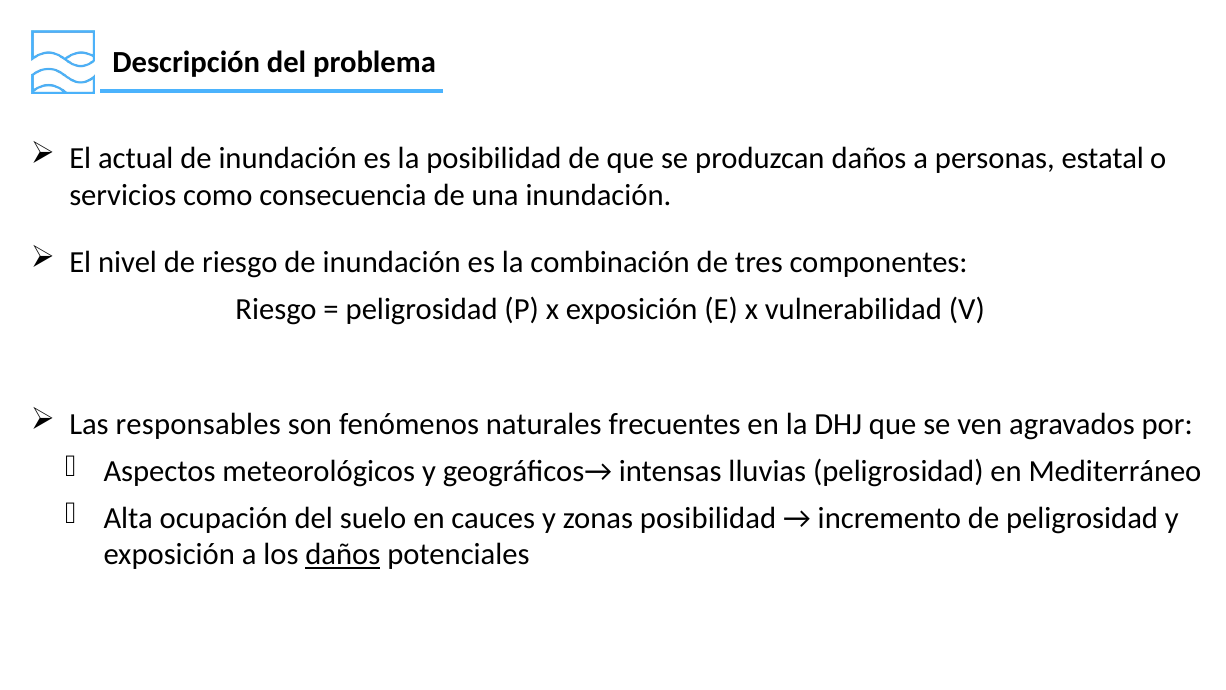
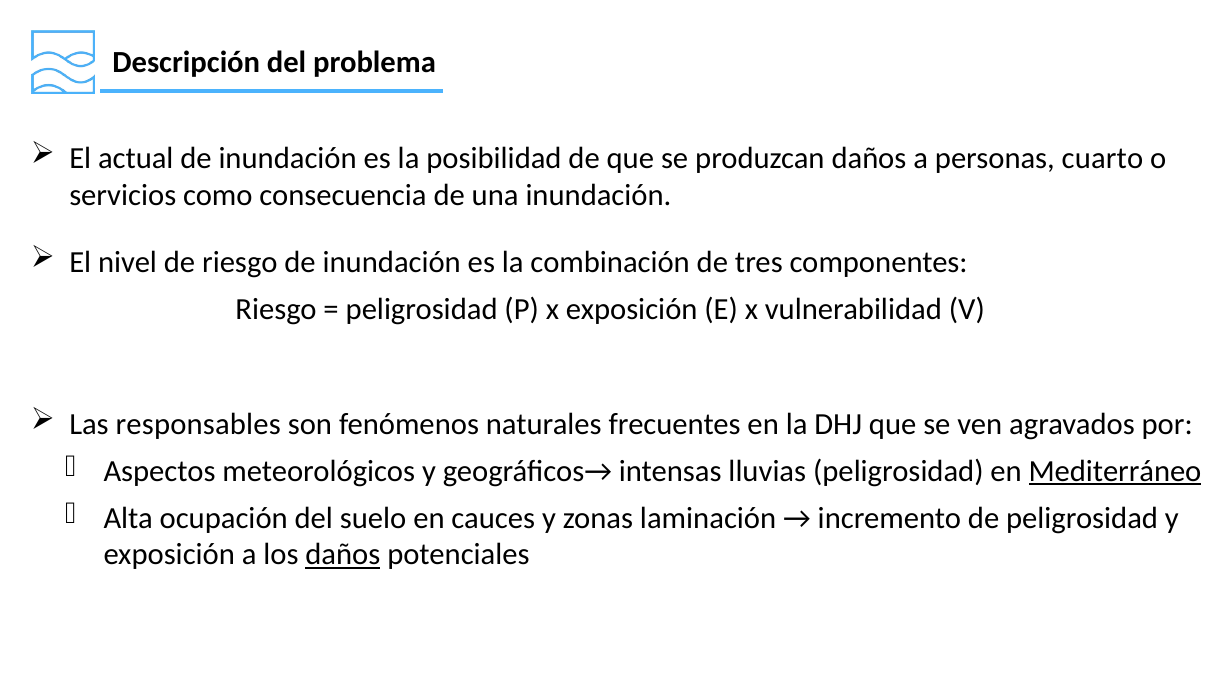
estatal: estatal -> cuarto
Mediterráneo underline: none -> present
zonas posibilidad: posibilidad -> laminación
